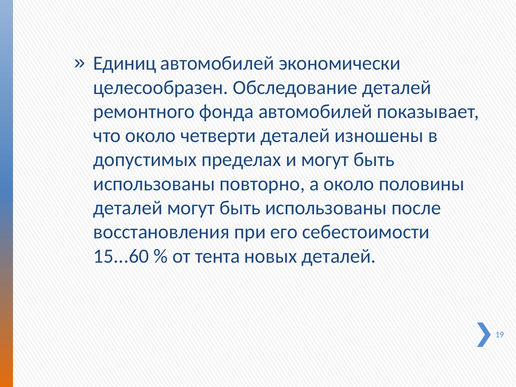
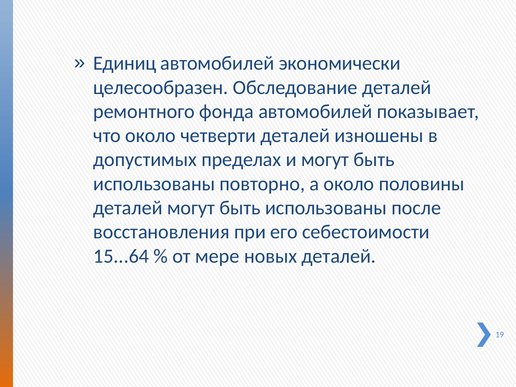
15...60: 15...60 -> 15...64
тента: тента -> мере
